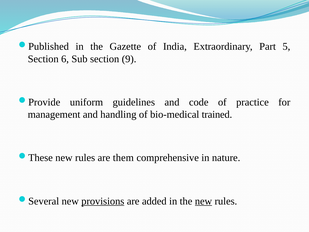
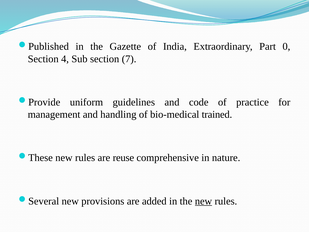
5: 5 -> 0
6: 6 -> 4
9: 9 -> 7
them: them -> reuse
provisions underline: present -> none
